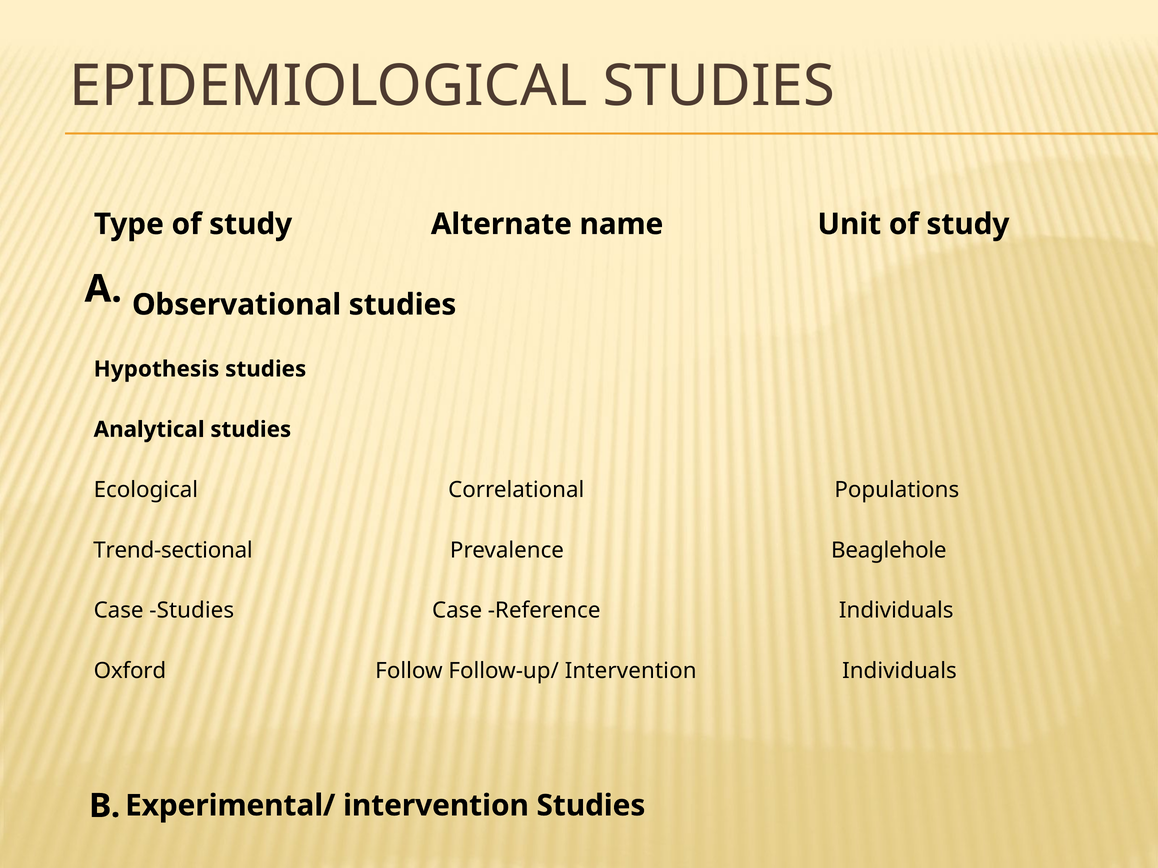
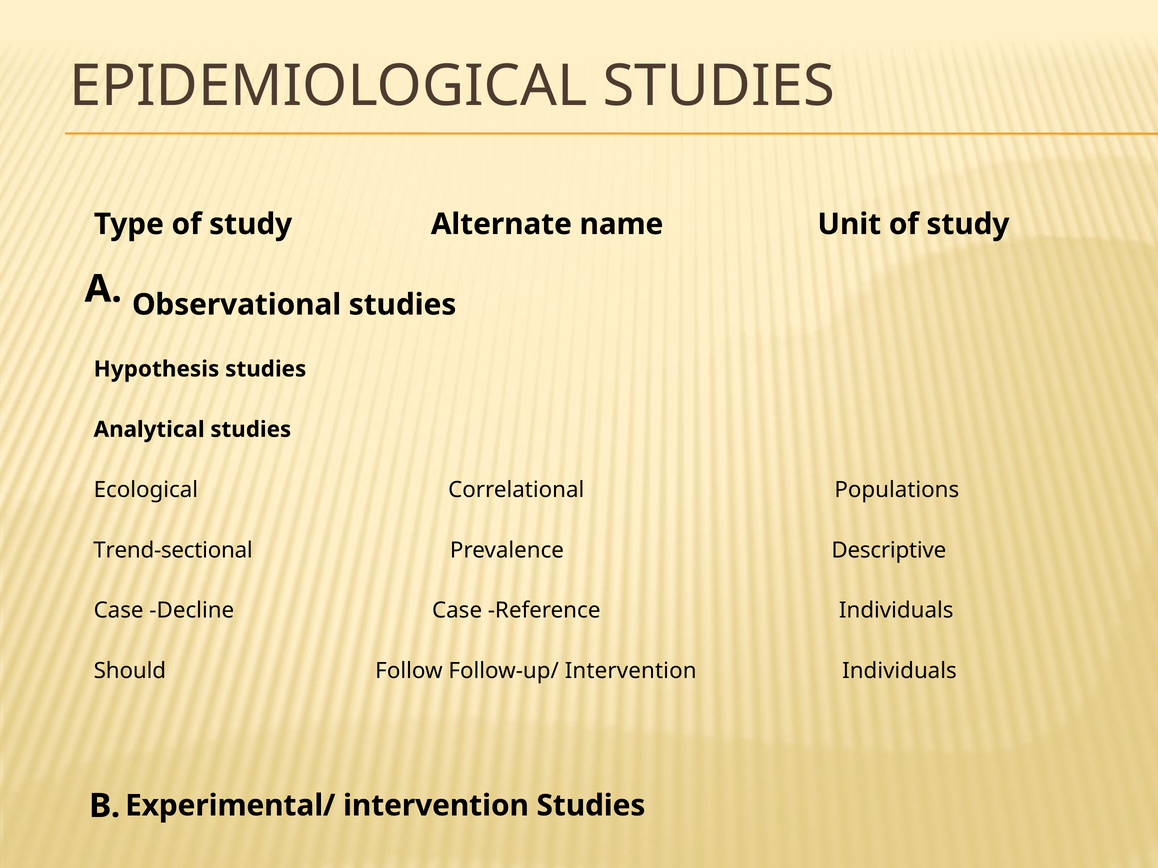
Beaglehole: Beaglehole -> Descriptive
Case Studies: Studies -> Decline
Oxford: Oxford -> Should
